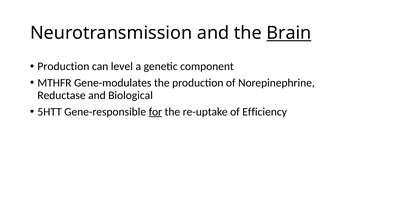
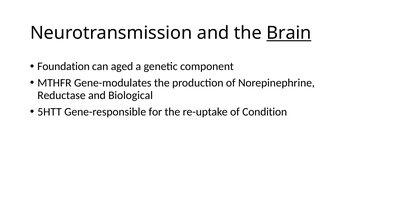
Production at (63, 67): Production -> Foundation
level: level -> aged
for underline: present -> none
Efficiency: Efficiency -> Condition
